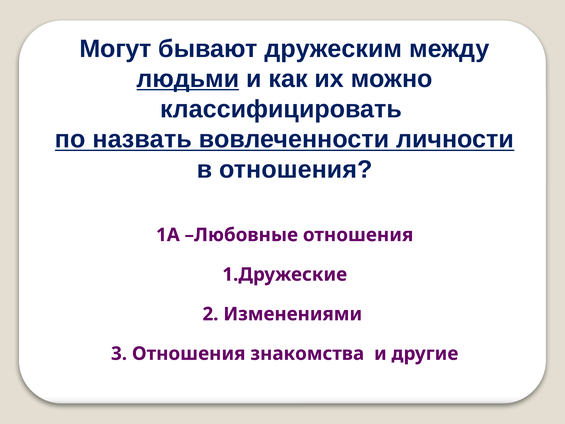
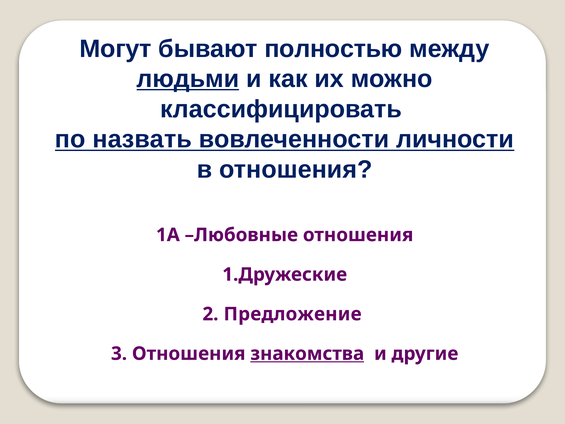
дружеским: дружеским -> полностью
Изменениями: Изменениями -> Предложение
знакомства underline: none -> present
